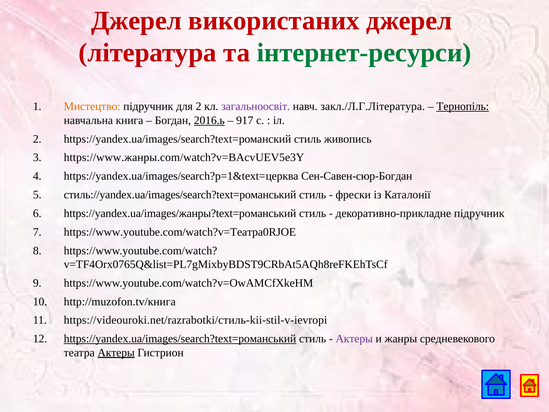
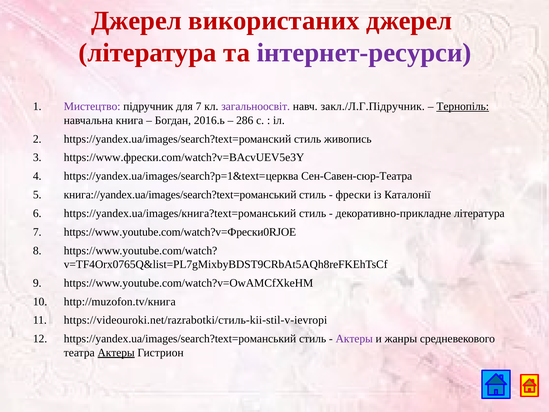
інтернет-ресурси colour: green -> purple
Мистецтво colour: orange -> purple
для 2: 2 -> 7
закл./Л.Г.Література: закл./Л.Г.Література -> закл./Л.Г.Підручник
2016.ь underline: present -> none
917: 917 -> 286
https://www.жанры.com/watch?v=BAcvUEV5e3Y: https://www.жанры.com/watch?v=BAcvUEV5e3Y -> https://www.фрески.com/watch?v=BAcvUEV5e3Y
Сен-Савен-сюр-Богдан: Сен-Савен-сюр-Богдан -> Сен-Савен-сюр-Театра
стиль://yandex.ua/images/search?text=романський: стиль://yandex.ua/images/search?text=романський -> книга://yandex.ua/images/search?text=романський
https://yandex.ua/images/жанры?text=романський: https://yandex.ua/images/жанры?text=романський -> https://yandex.ua/images/книга?text=романський
декоративно-прикладне підручник: підручник -> література
https://www.youtube.com/watch?v=Театра0RJOE: https://www.youtube.com/watch?v=Театра0RJOE -> https://www.youtube.com/watch?v=Фрески0RJOE
https://yandex.ua/images/search?text=романський underline: present -> none
